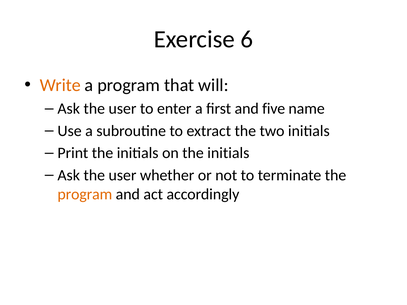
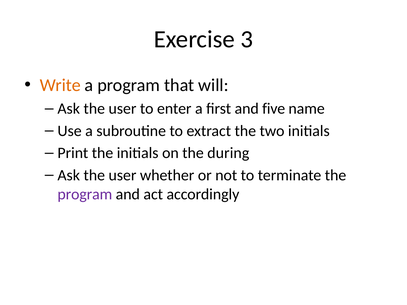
6: 6 -> 3
on the initials: initials -> during
program at (85, 194) colour: orange -> purple
